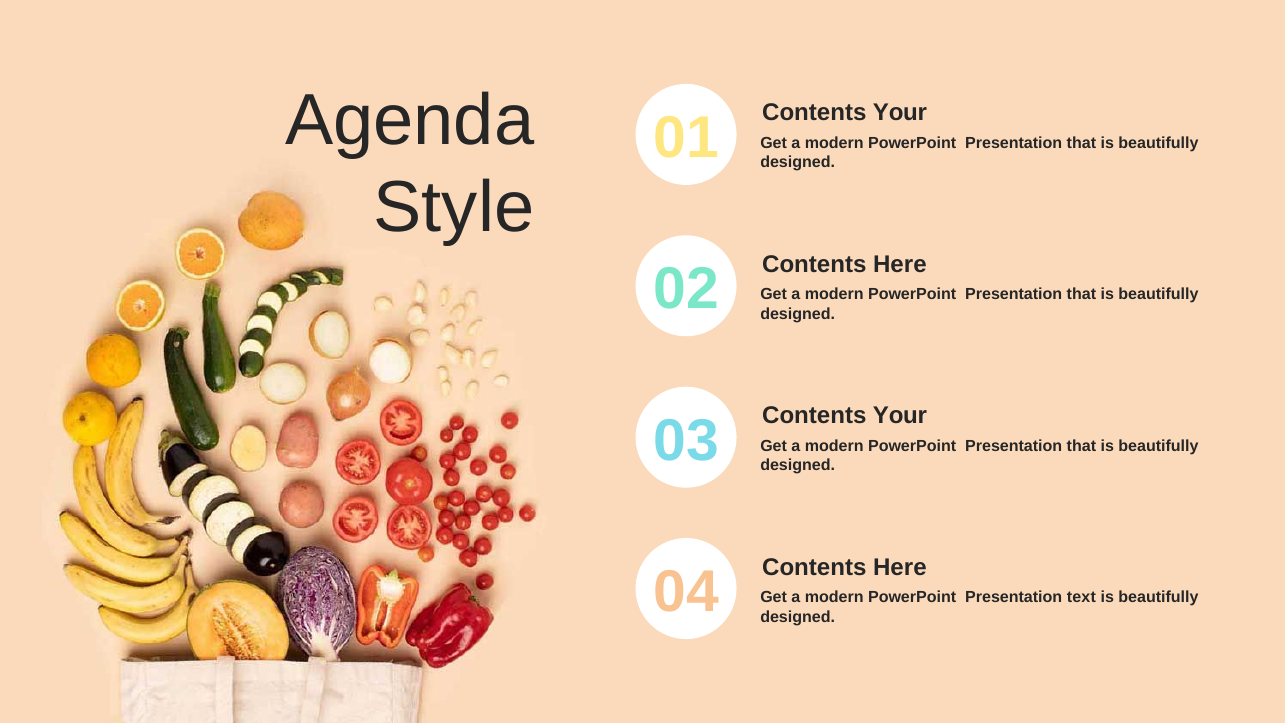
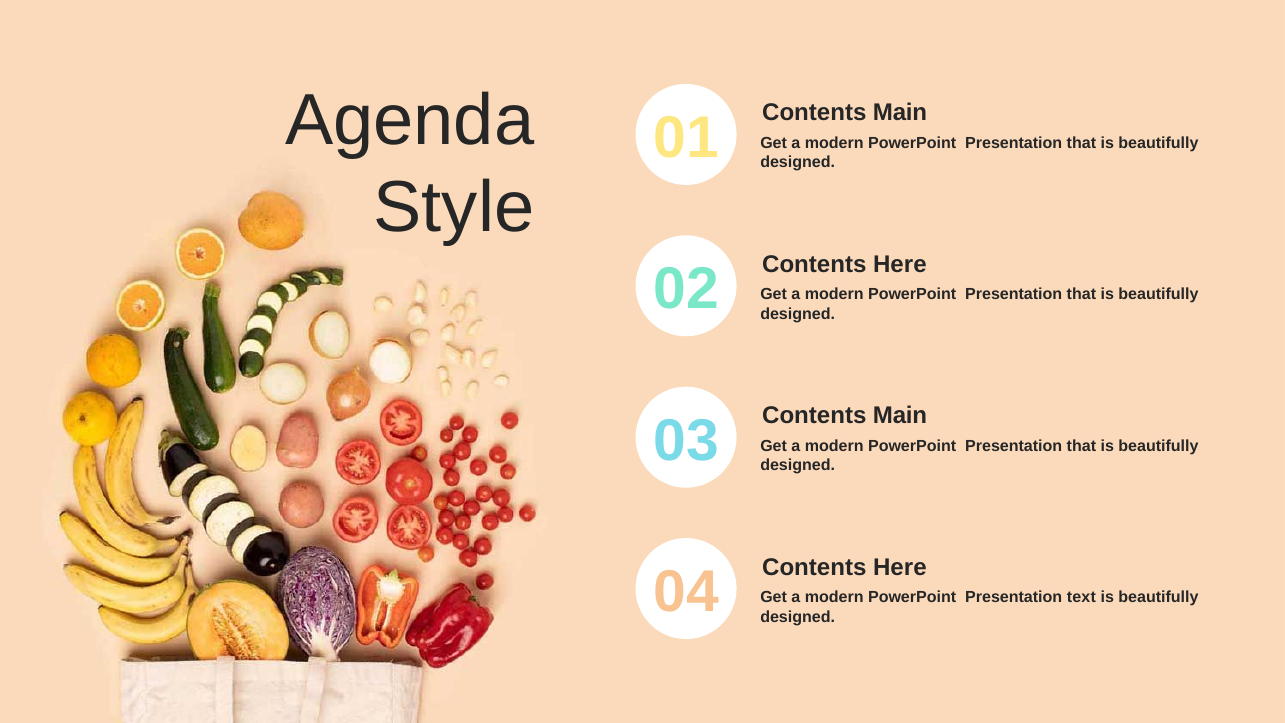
Your at (900, 113): Your -> Main
Your at (900, 416): Your -> Main
